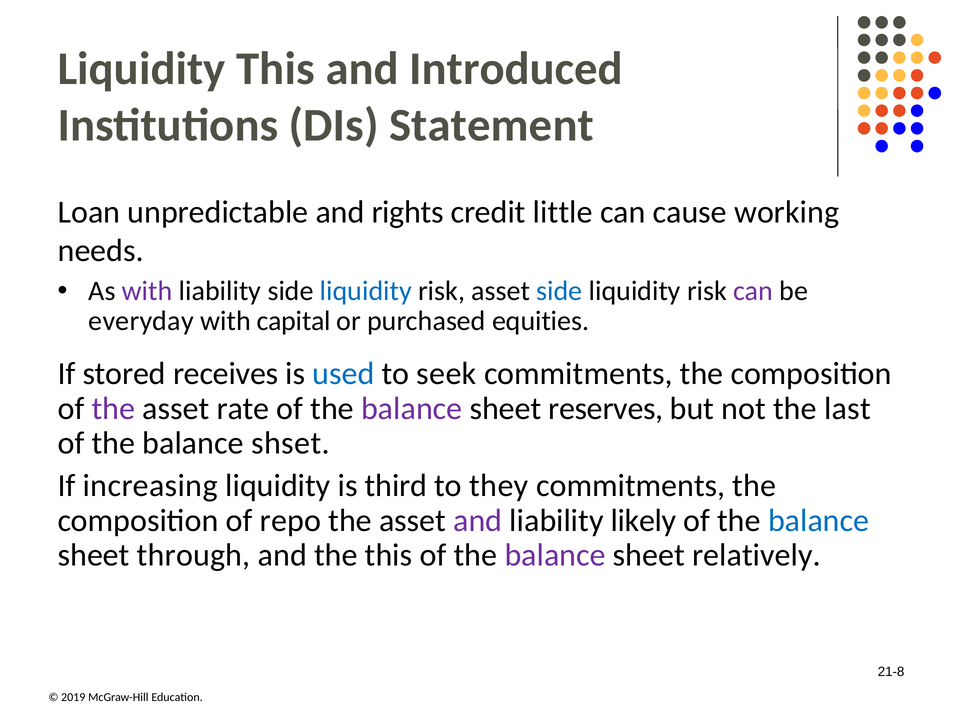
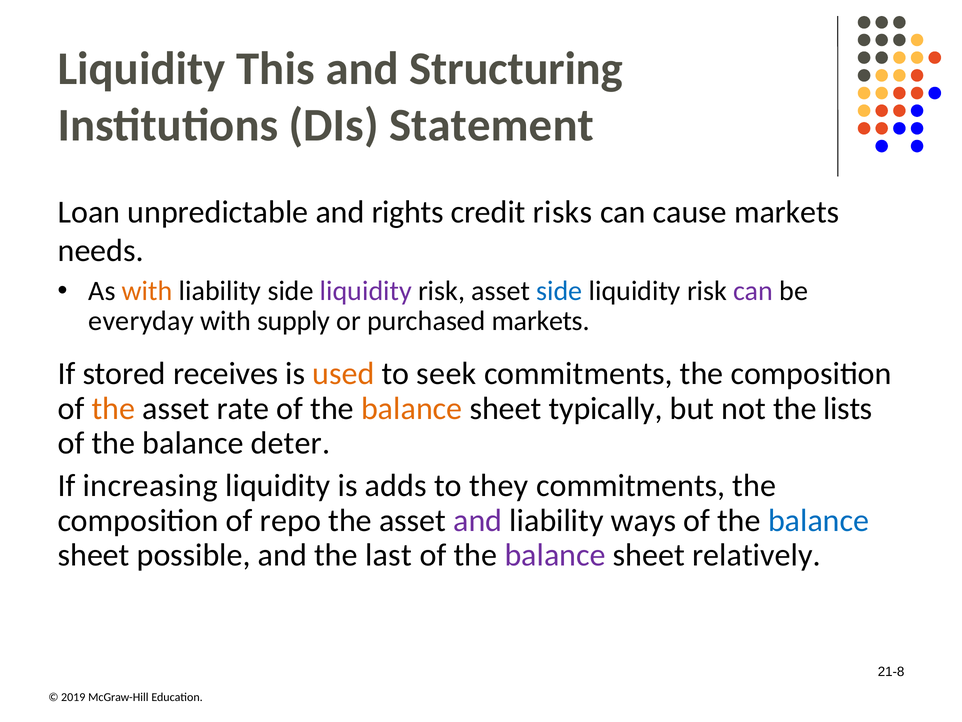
Introduced: Introduced -> Structuring
little: little -> risks
cause working: working -> markets
with at (147, 291) colour: purple -> orange
liquidity at (366, 291) colour: blue -> purple
capital: capital -> supply
purchased equities: equities -> markets
used colour: blue -> orange
the at (113, 408) colour: purple -> orange
balance at (412, 408) colour: purple -> orange
reserves: reserves -> typically
last: last -> lists
shset: shset -> deter
third: third -> adds
likely: likely -> ways
through: through -> possible
the this: this -> last
